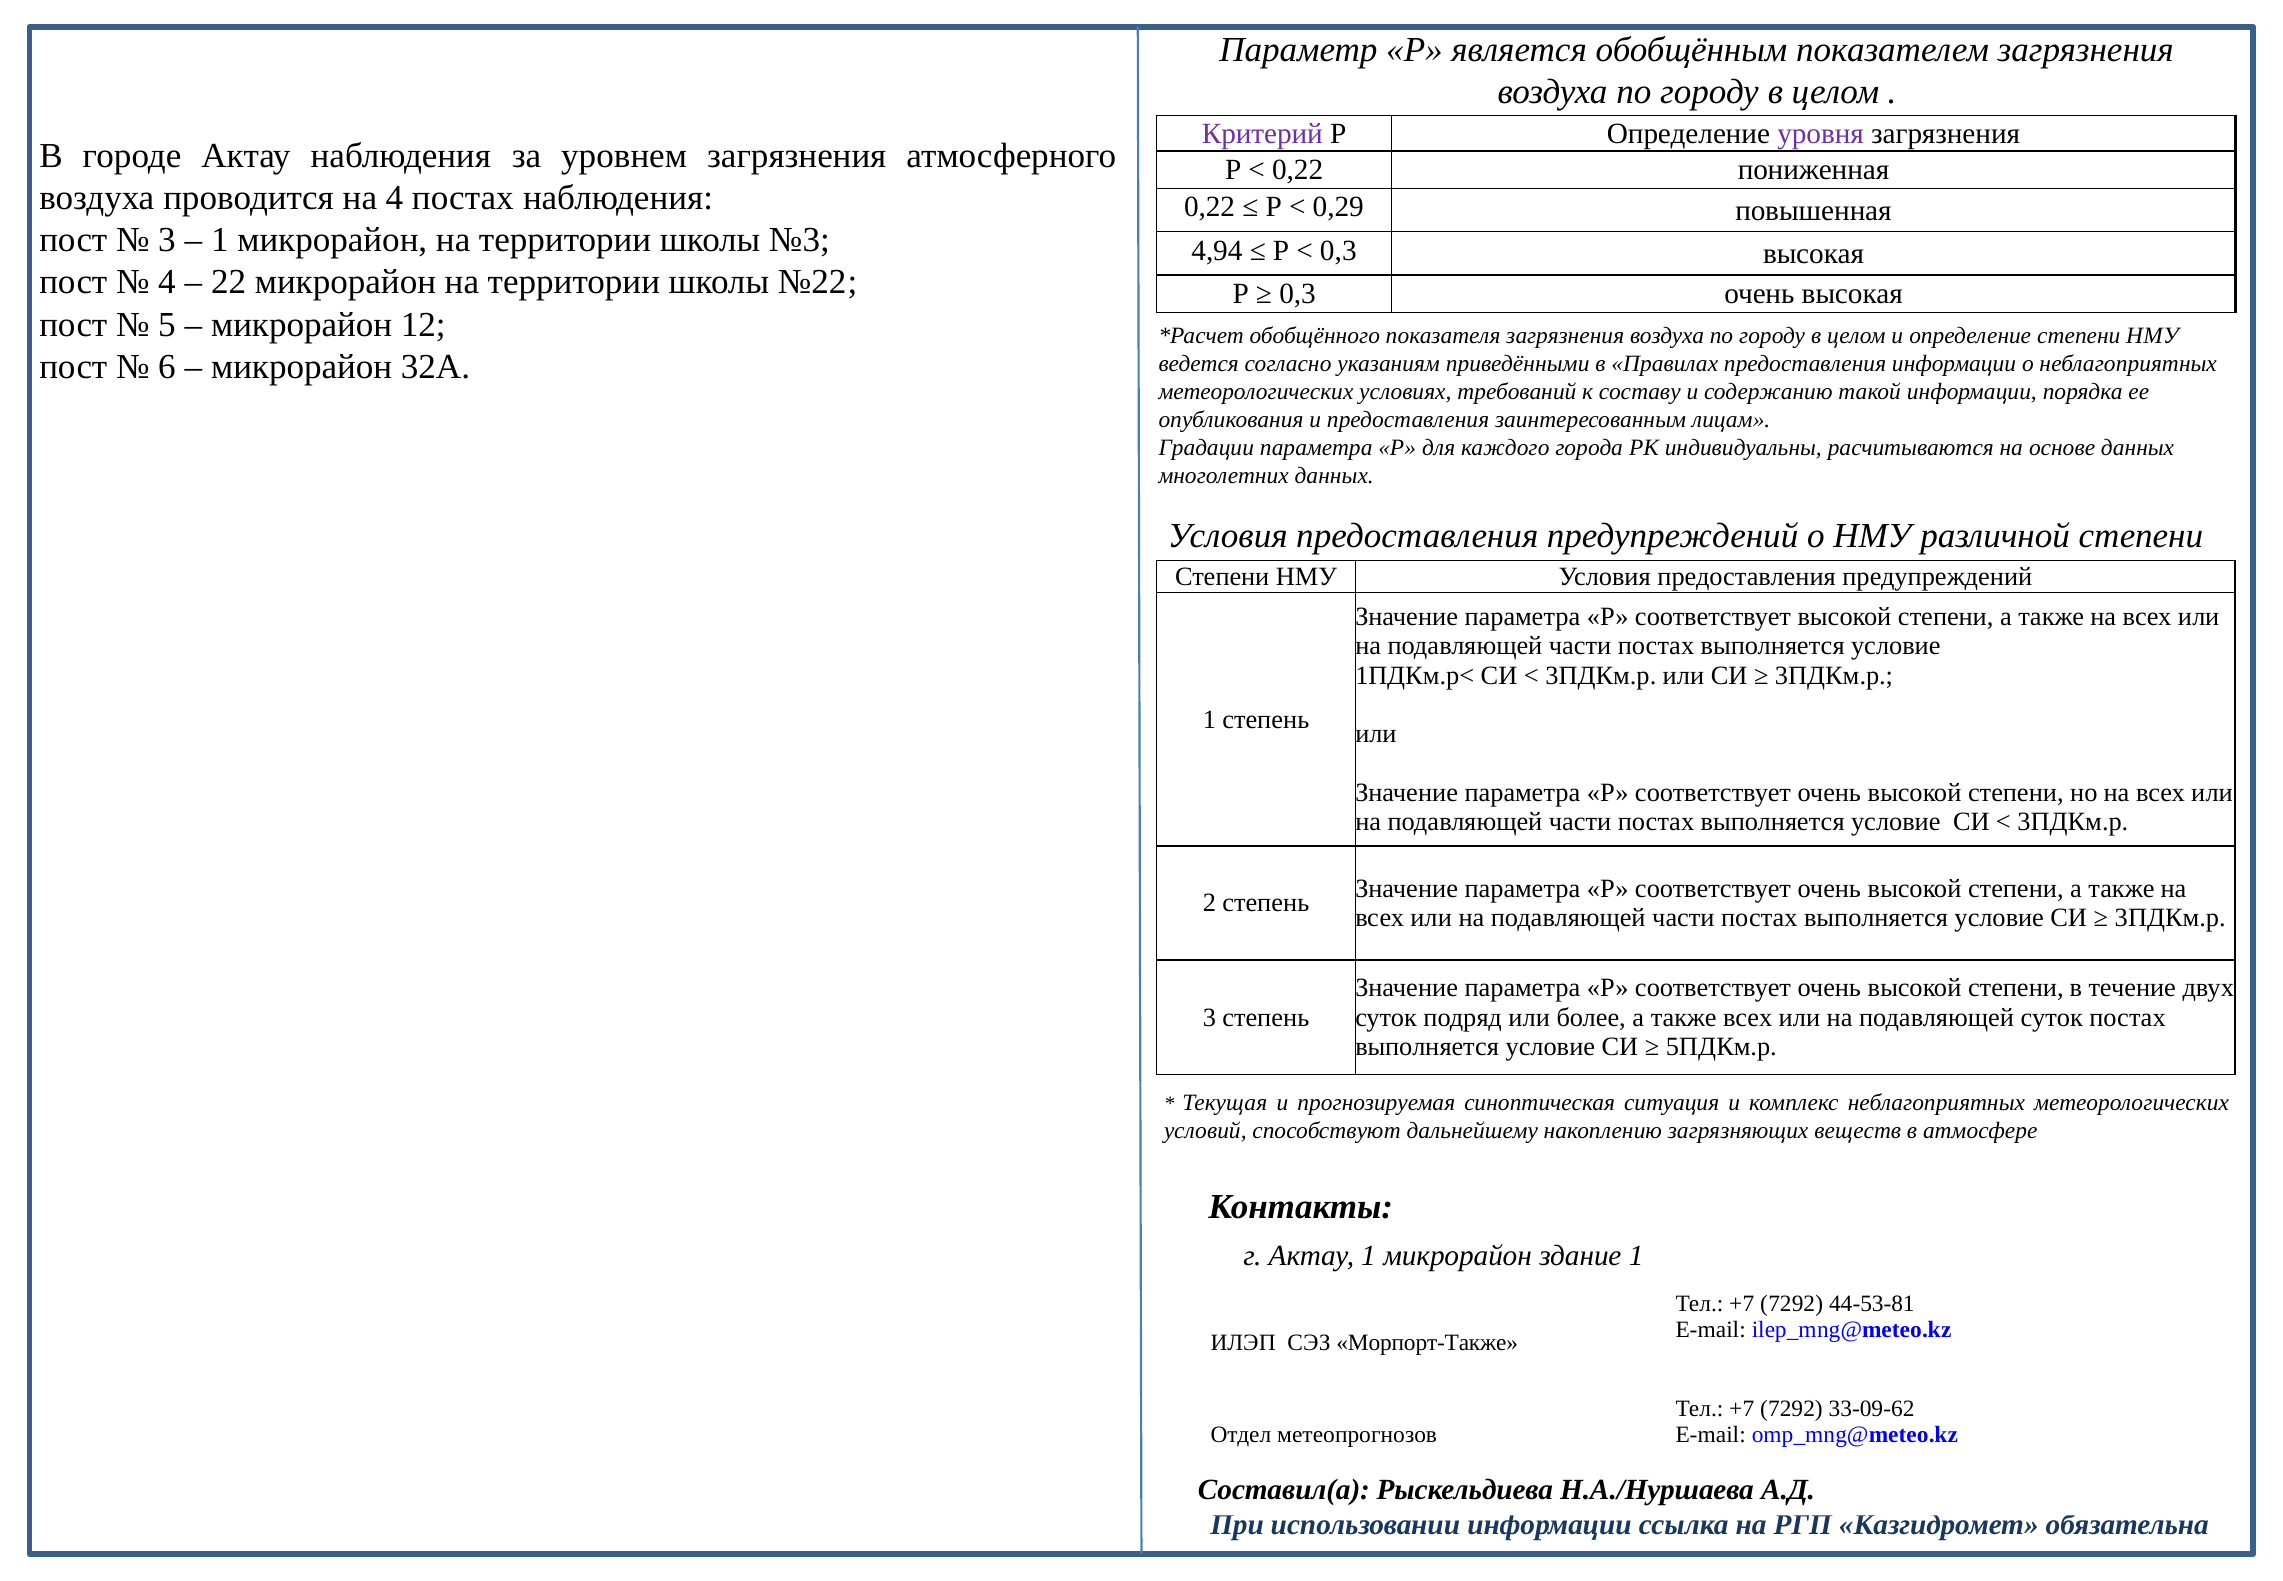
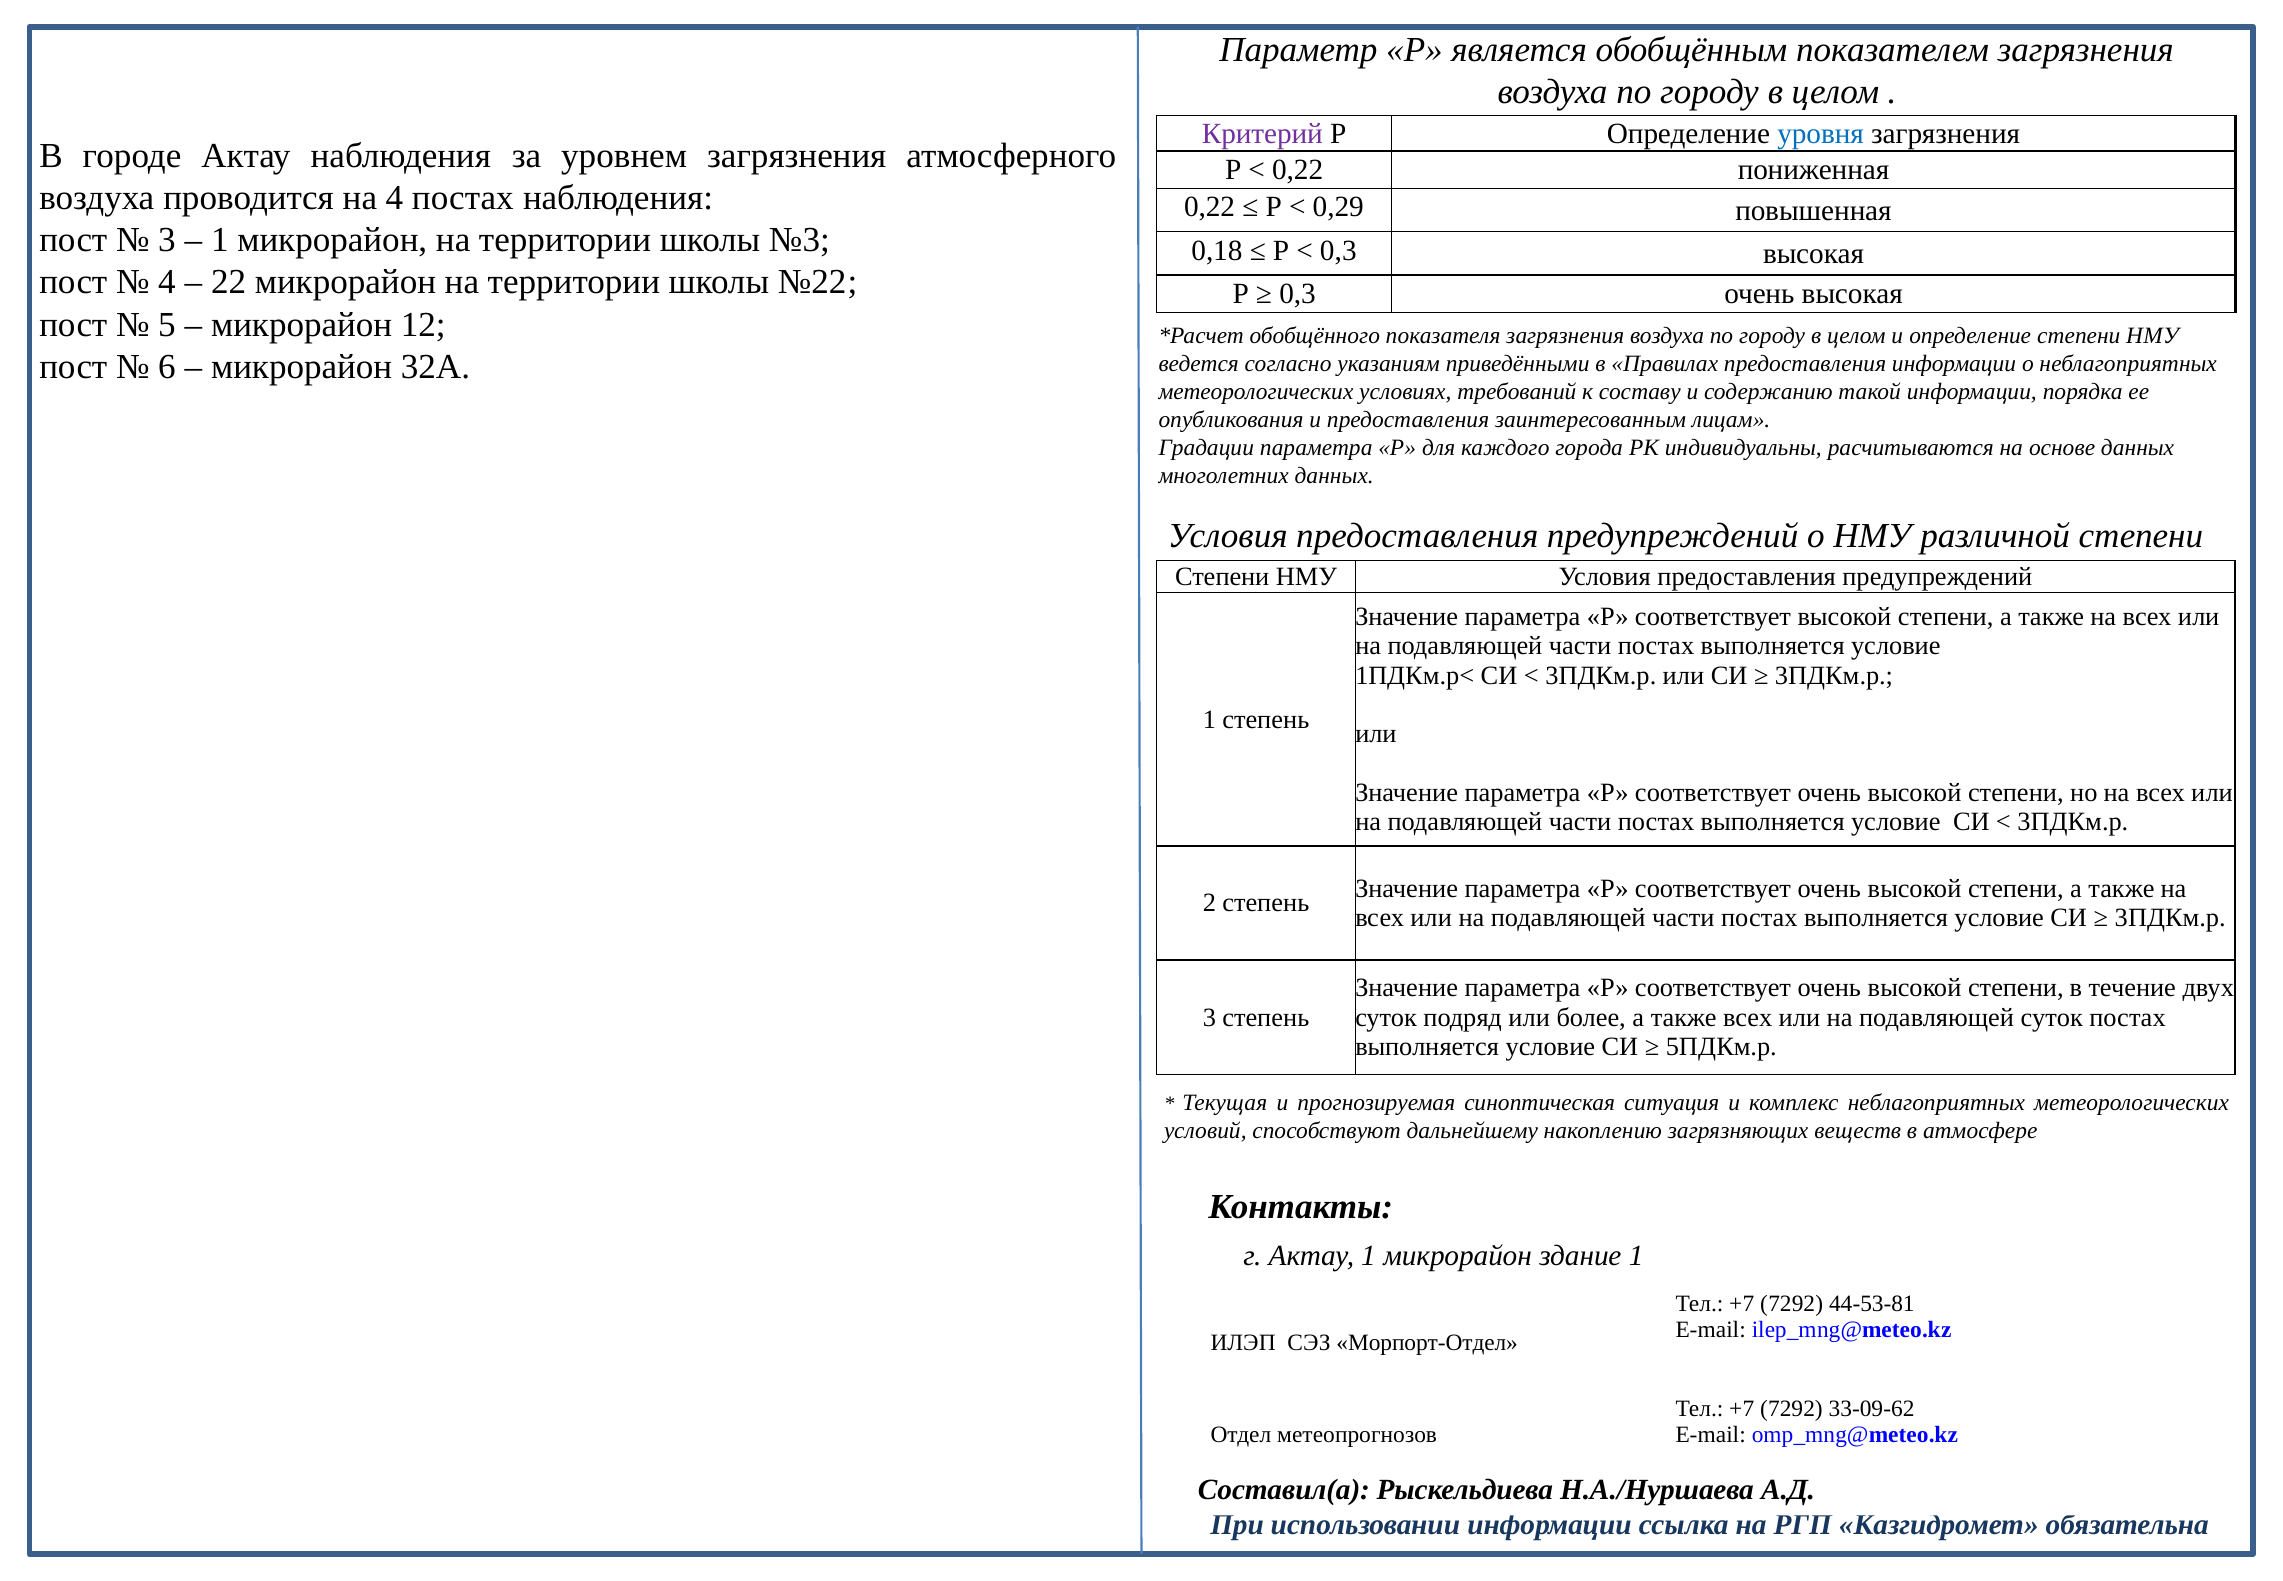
уровня colour: purple -> blue
4,94: 4,94 -> 0,18
Морпорт-Также: Морпорт-Также -> Морпорт-Отдел
